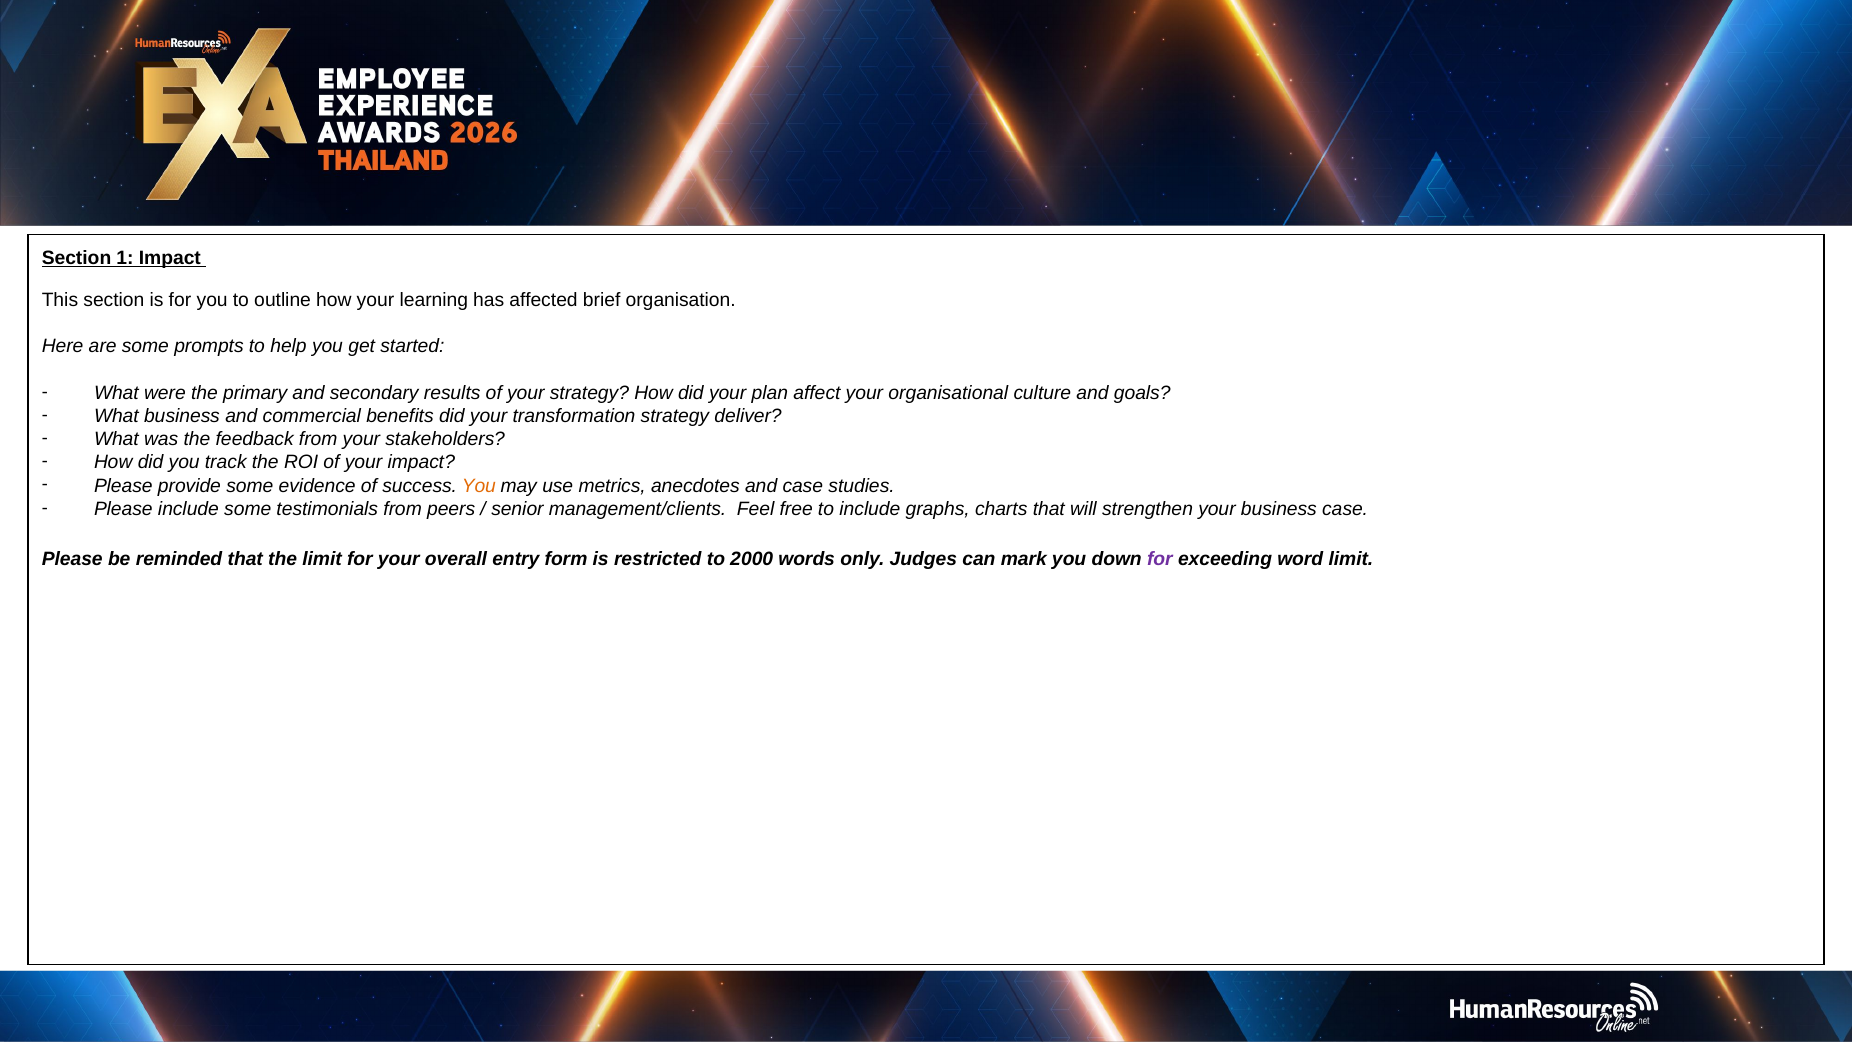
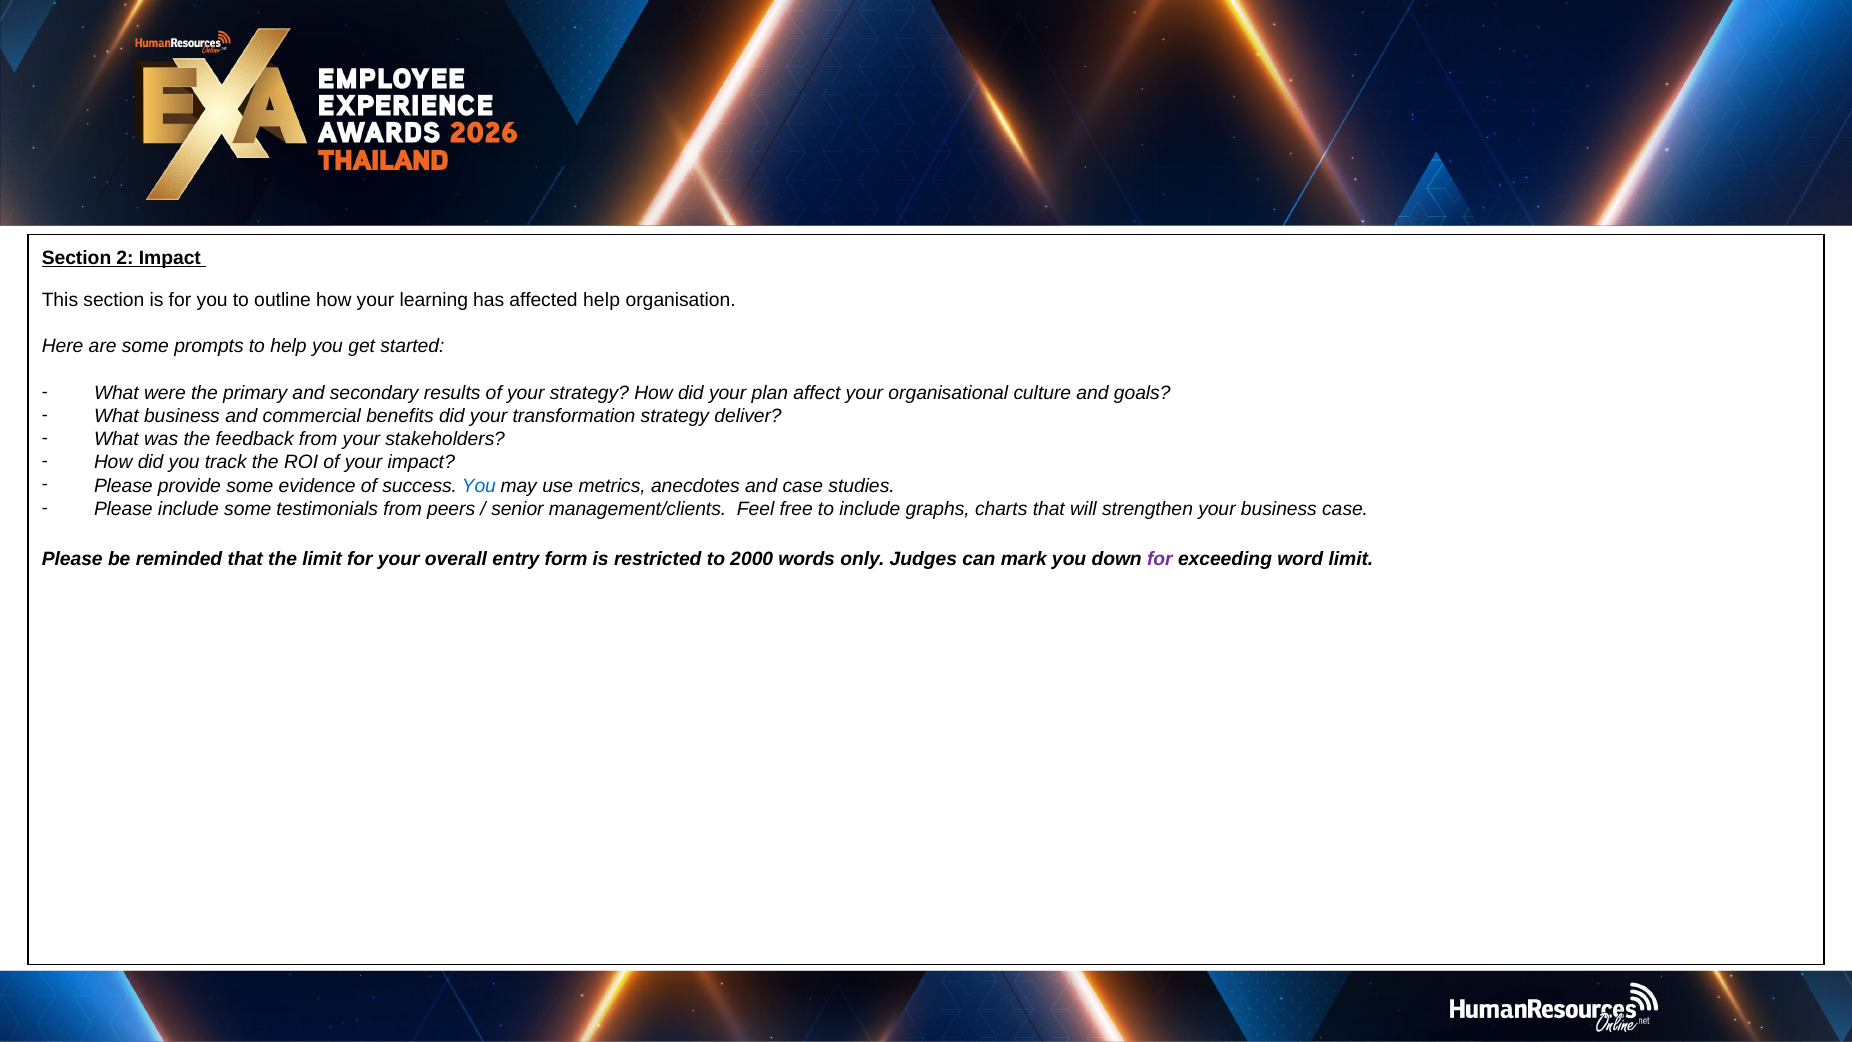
1: 1 -> 2
affected brief: brief -> help
You at (479, 486) colour: orange -> blue
